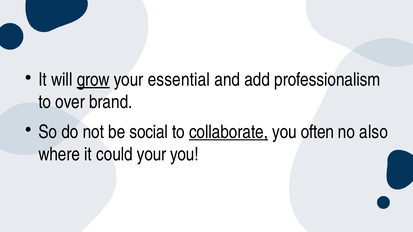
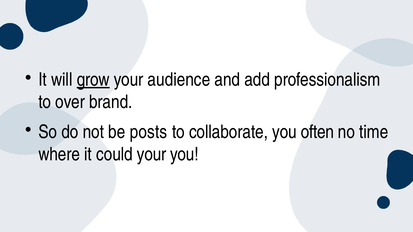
essential: essential -> audience
social: social -> posts
collaborate underline: present -> none
also: also -> time
